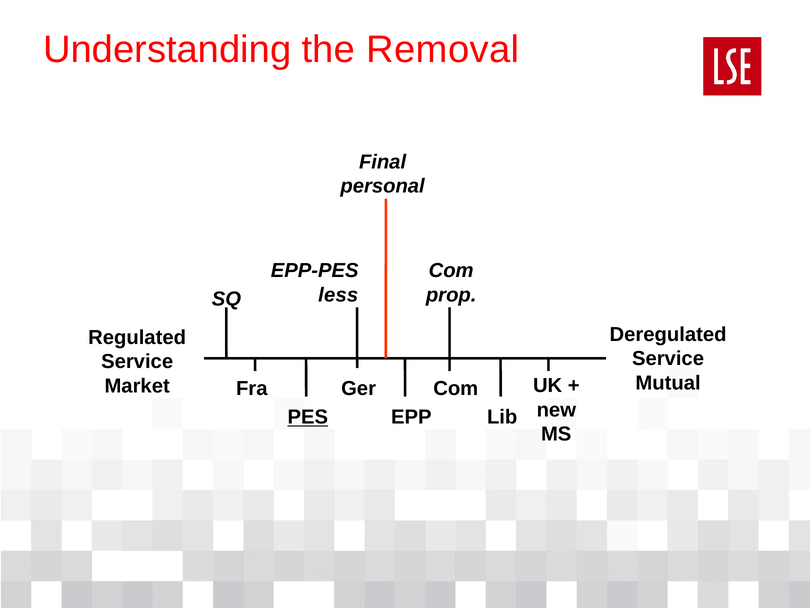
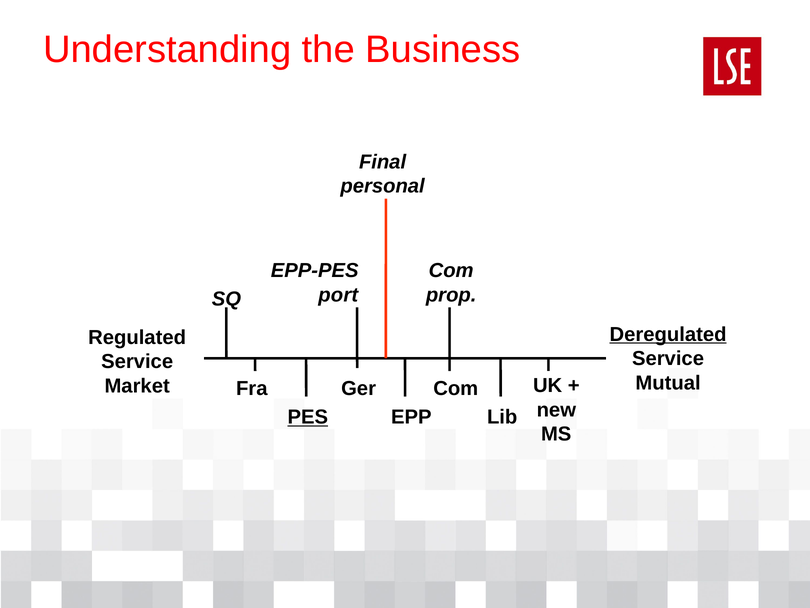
Removal: Removal -> Business
less: less -> port
Deregulated underline: none -> present
